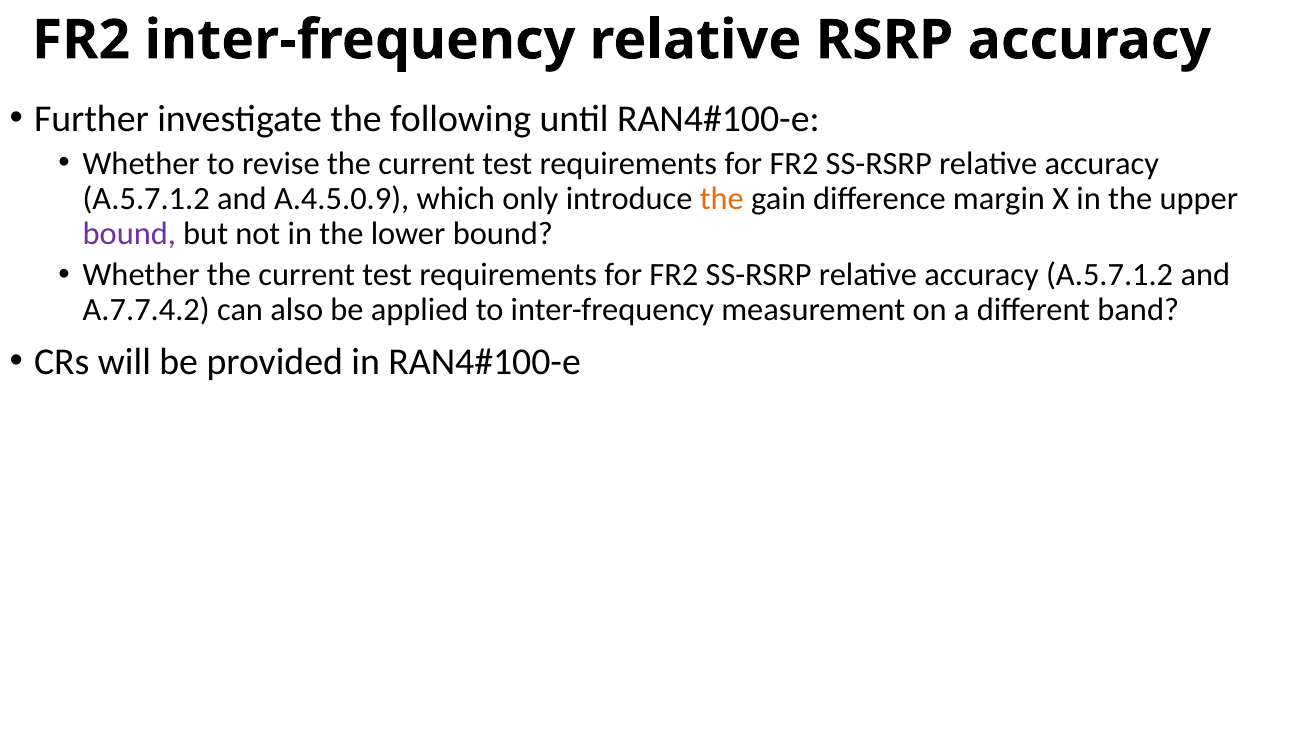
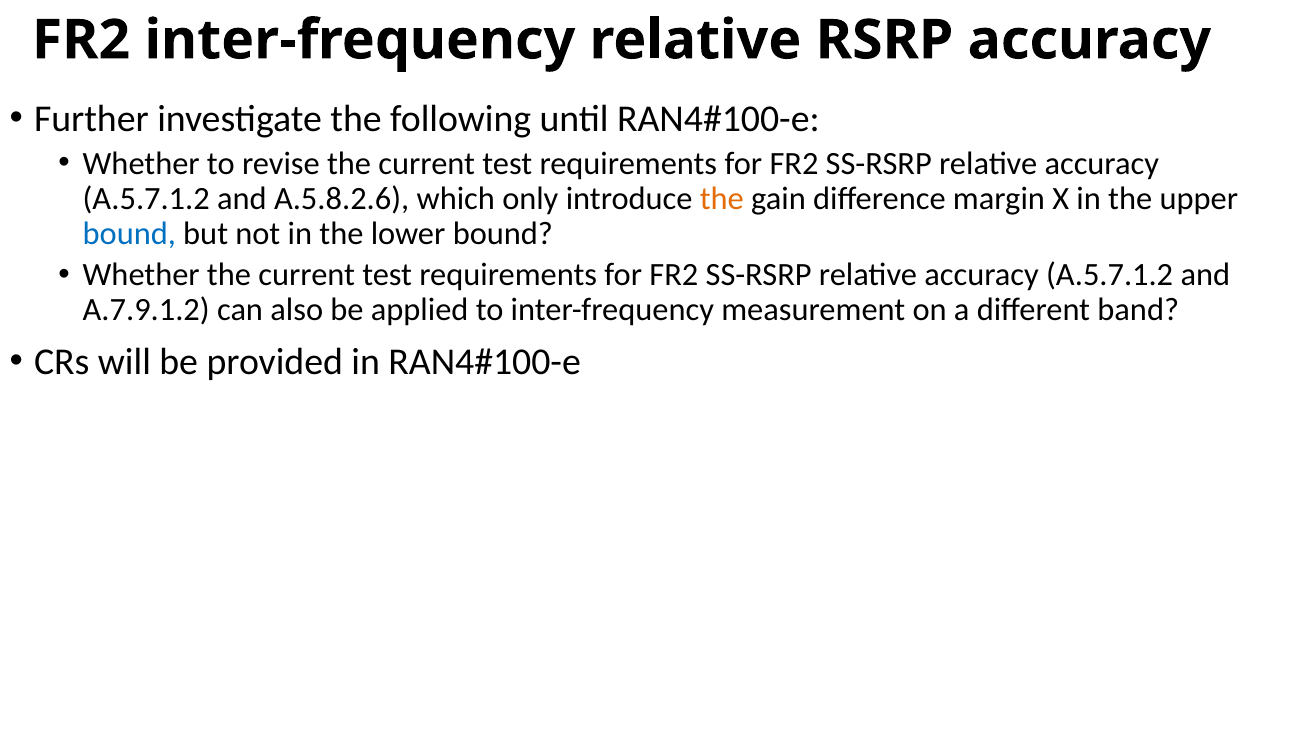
A.4.5.0.9: A.4.5.0.9 -> A.5.8.2.6
bound at (129, 233) colour: purple -> blue
A.7.7.4.2: A.7.7.4.2 -> A.7.9.1.2
